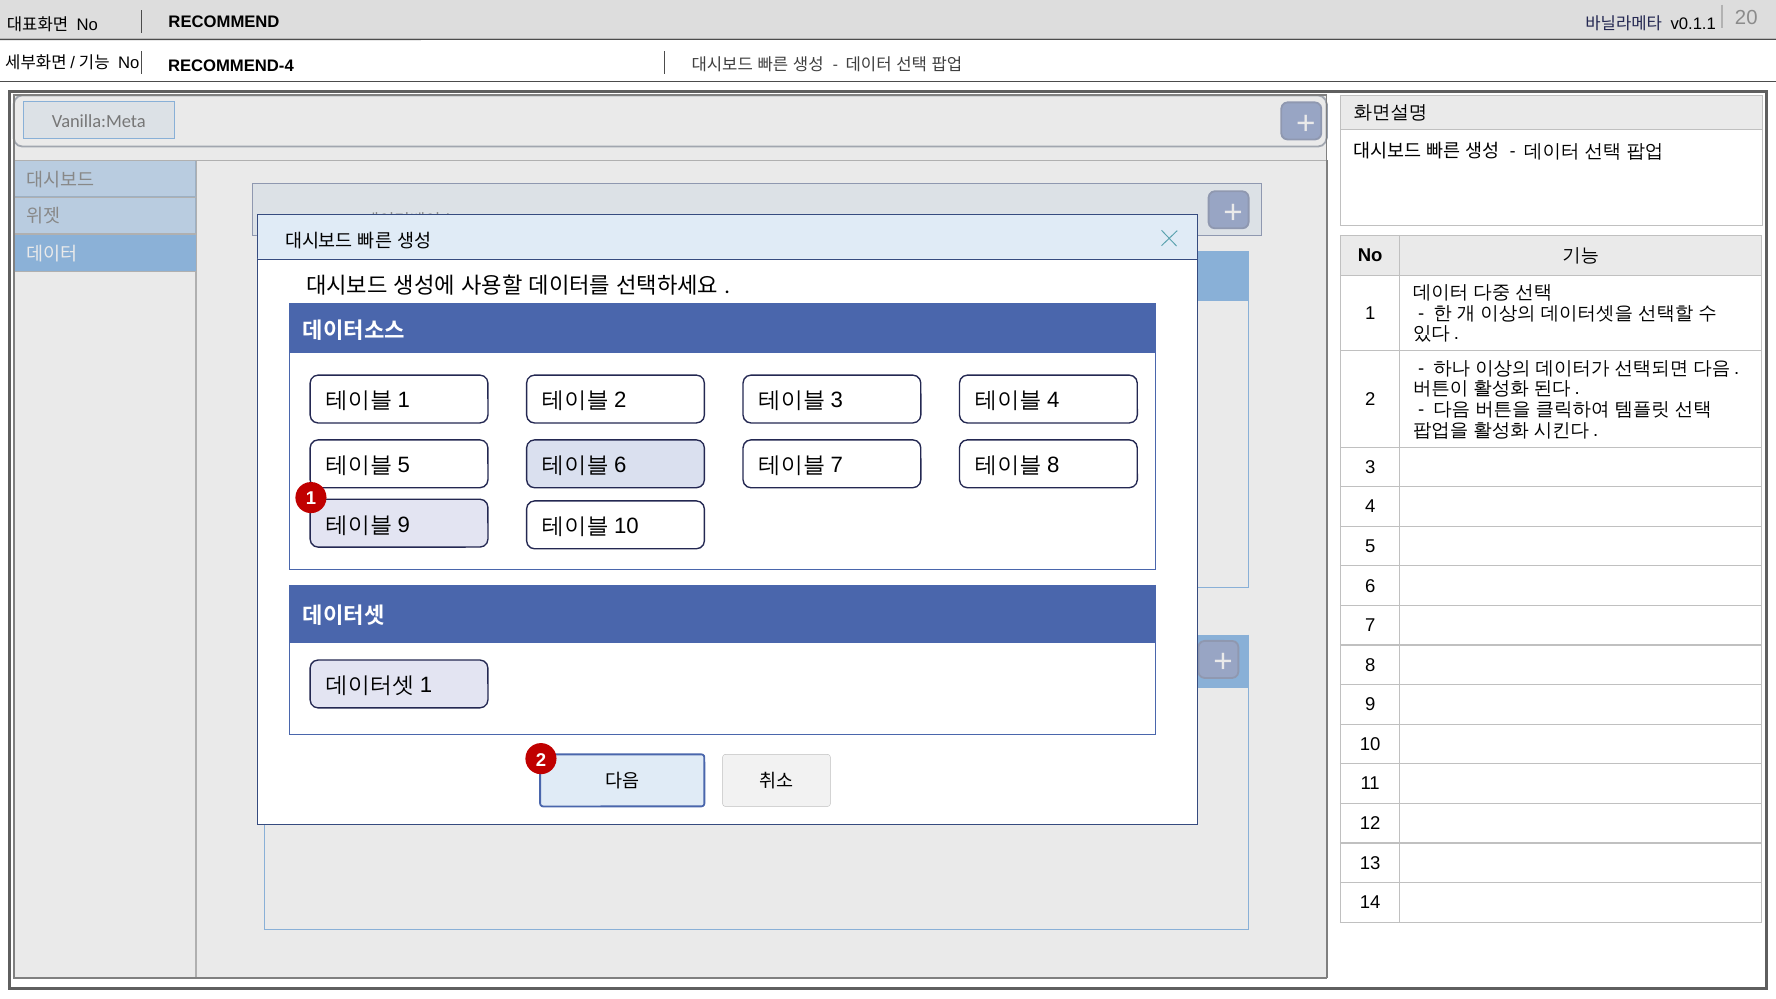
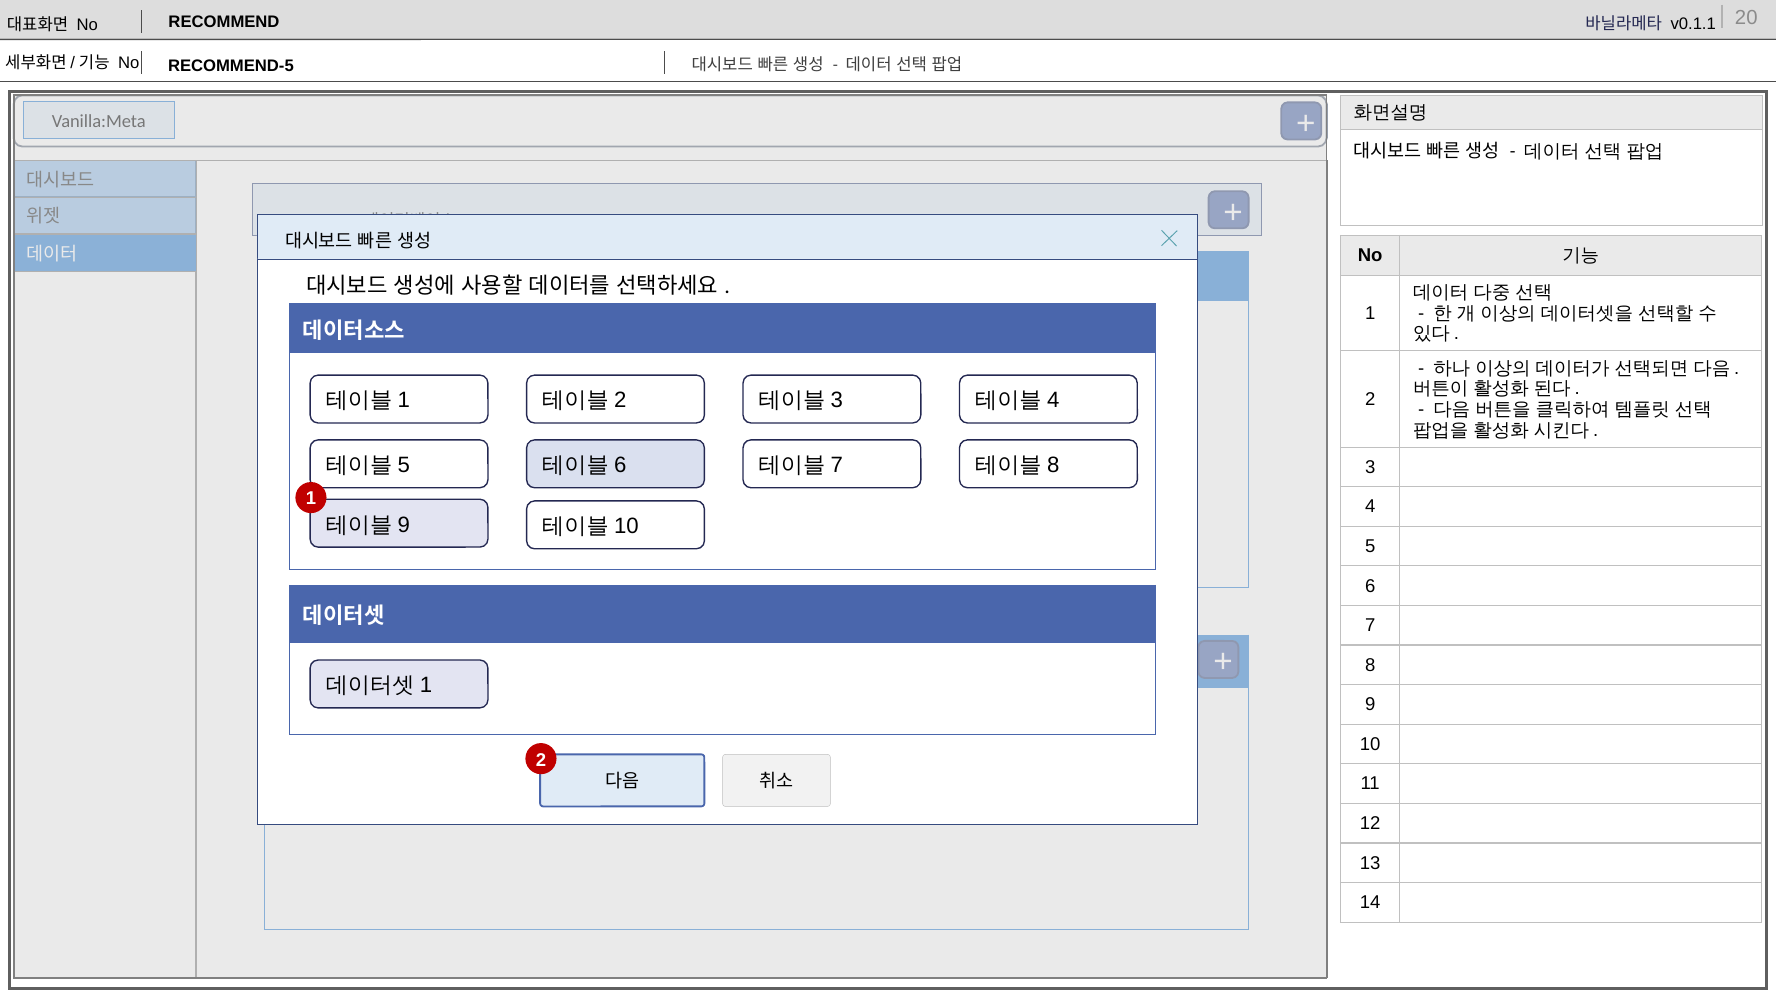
RECOMMEND-4: RECOMMEND-4 -> RECOMMEND-5
